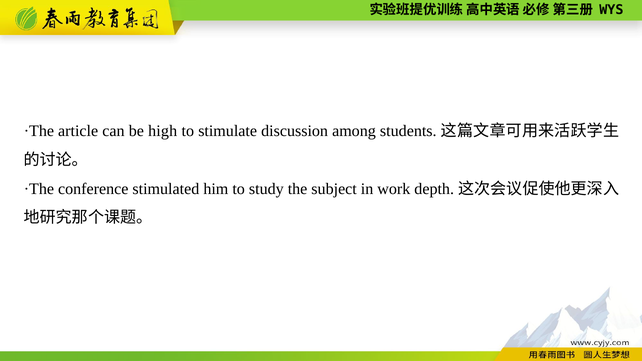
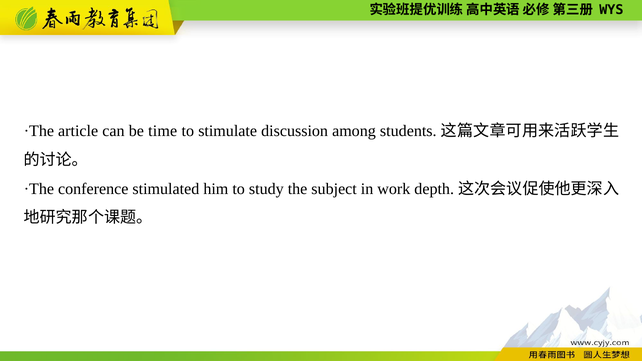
high: high -> time
